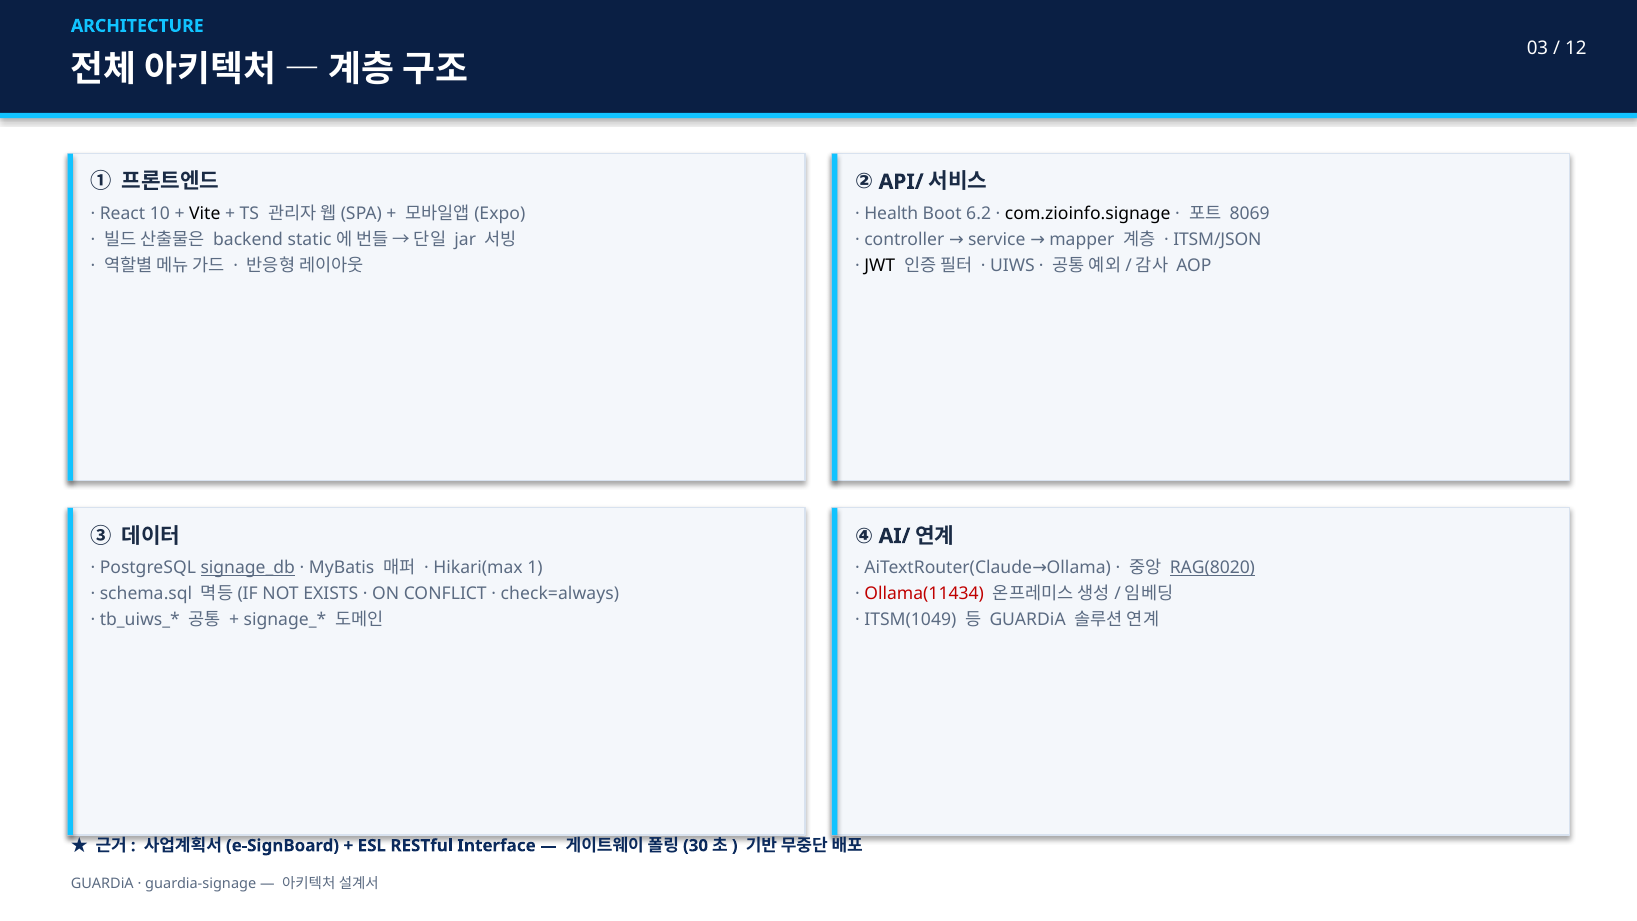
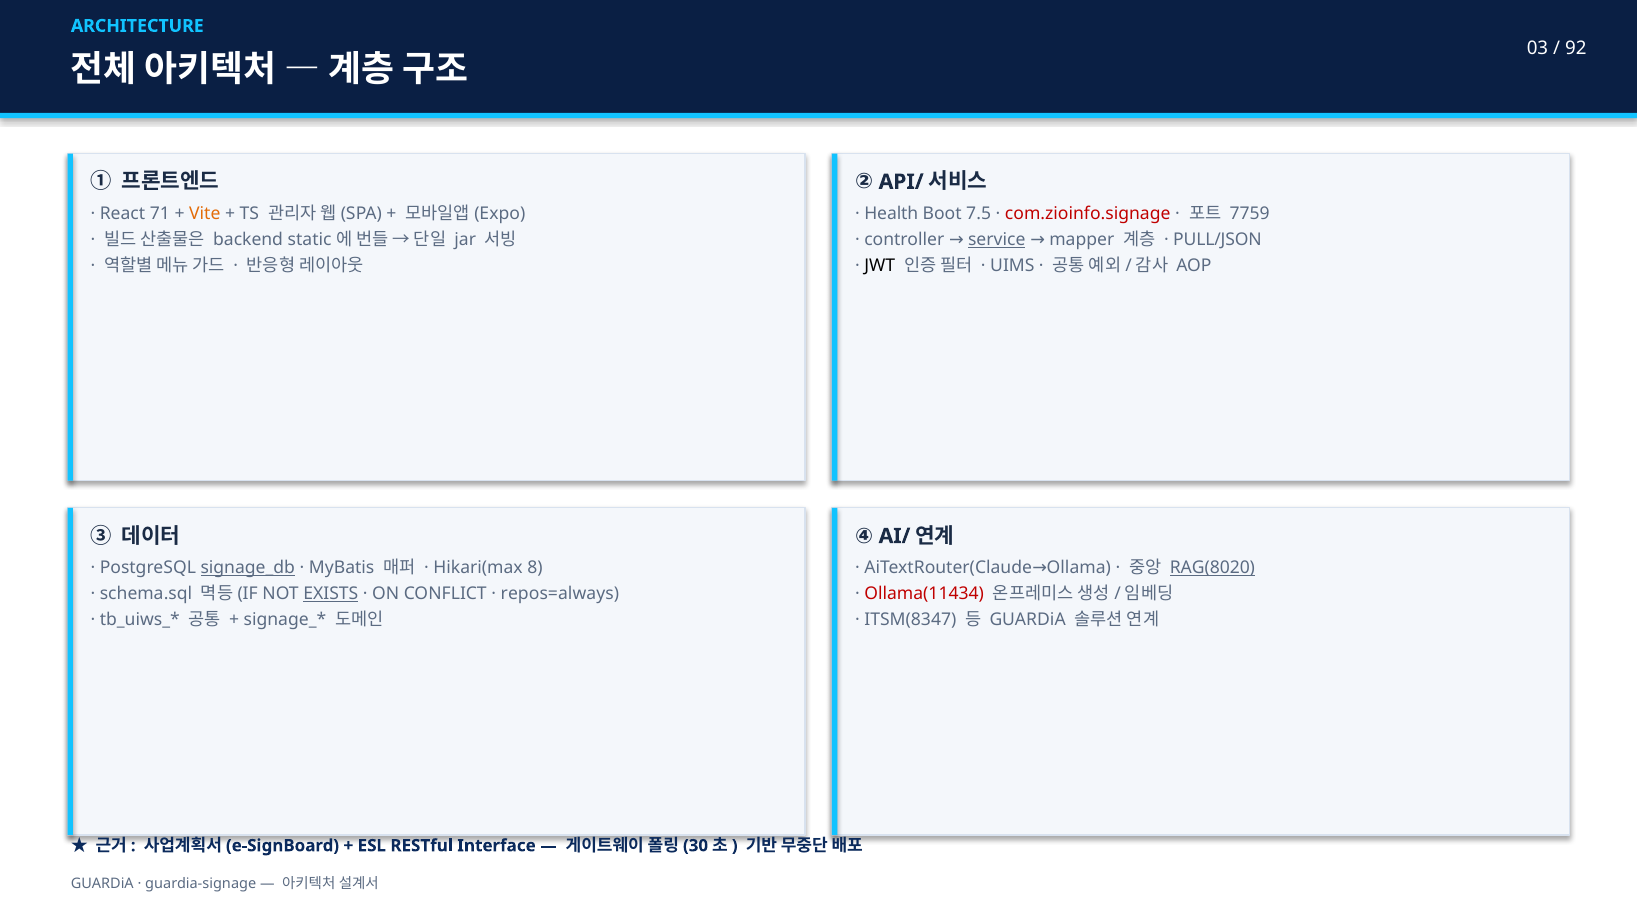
12: 12 -> 92
10: 10 -> 71
Vite colour: black -> orange
6.2: 6.2 -> 7.5
com.zioinfo.signage colour: black -> red
8069: 8069 -> 7759
ITSM/JSON: ITSM/JSON -> PULL/JSON
service underline: none -> present
UIWS: UIWS -> UIMS
1: 1 -> 8
EXISTS underline: none -> present
check=always: check=always -> repos=always
ITSM(1049: ITSM(1049 -> ITSM(8347
